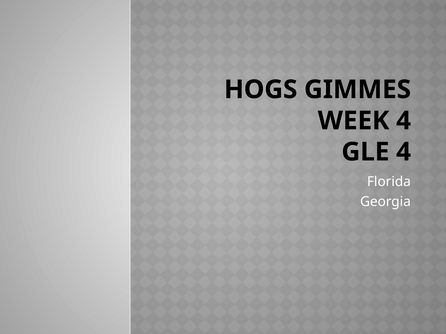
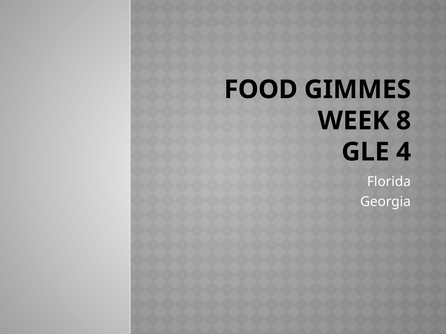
HOGS: HOGS -> FOOD
WEEK 4: 4 -> 8
